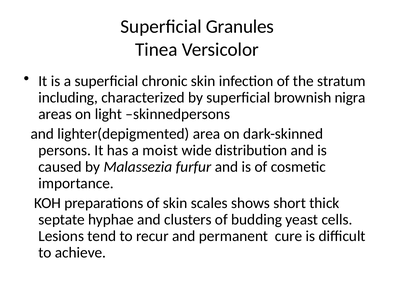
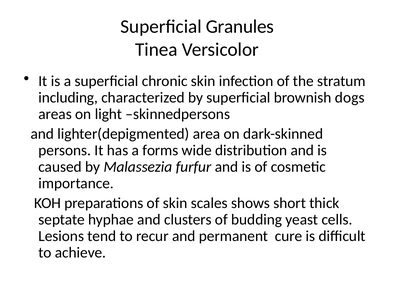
nigra: nigra -> dogs
moist: moist -> forms
